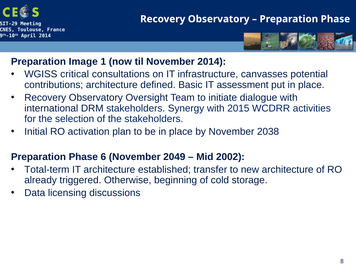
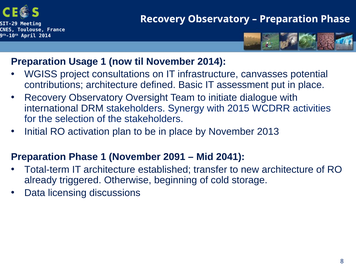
Image: Image -> Usage
critical: critical -> project
2038: 2038 -> 2013
Phase 6: 6 -> 1
2049: 2049 -> 2091
2002: 2002 -> 2041
